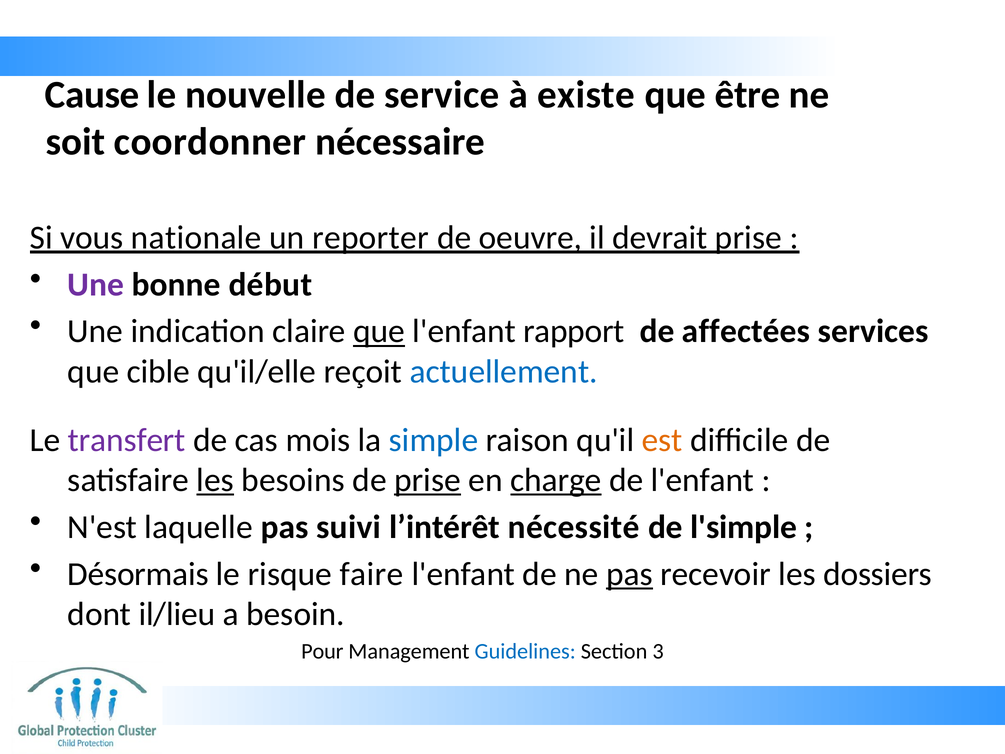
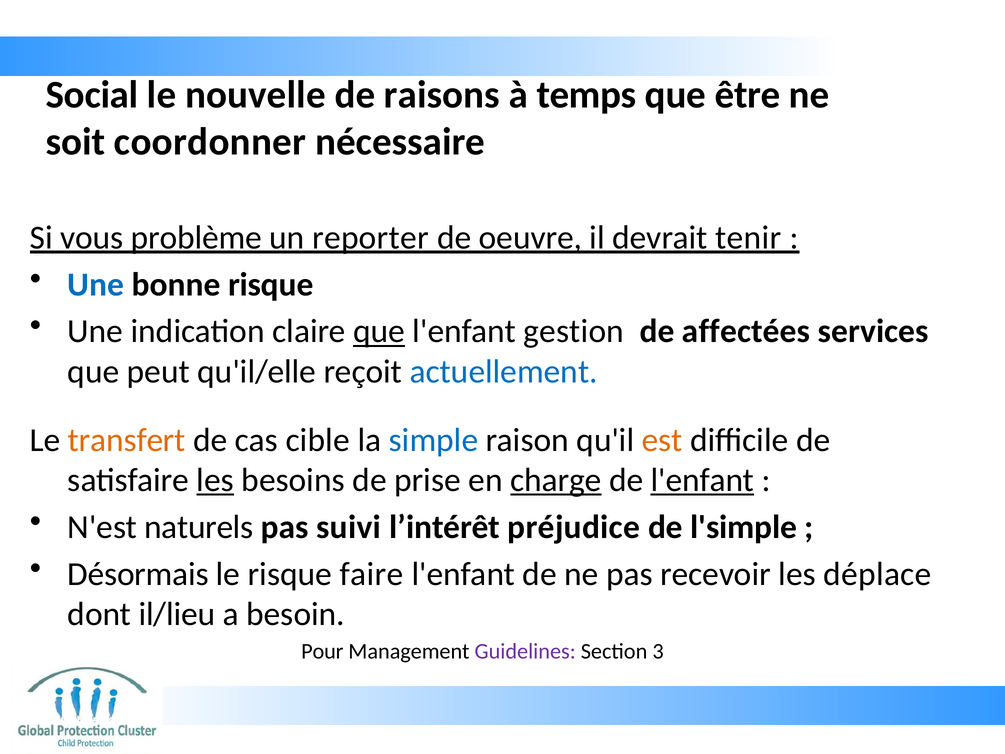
Cause: Cause -> Social
service: service -> raisons
existe: existe -> temps
nationale: nationale -> problème
devrait prise: prise -> tenir
Une at (96, 284) colour: purple -> blue
bonne début: début -> risque
rapport: rapport -> gestion
cible: cible -> peut
transfert colour: purple -> orange
mois: mois -> cible
prise at (427, 480) underline: present -> none
l'enfant at (702, 480) underline: none -> present
laquelle: laquelle -> naturels
nécessité: nécessité -> préjudice
pas at (630, 574) underline: present -> none
dossiers: dossiers -> déplace
Guidelines colour: blue -> purple
